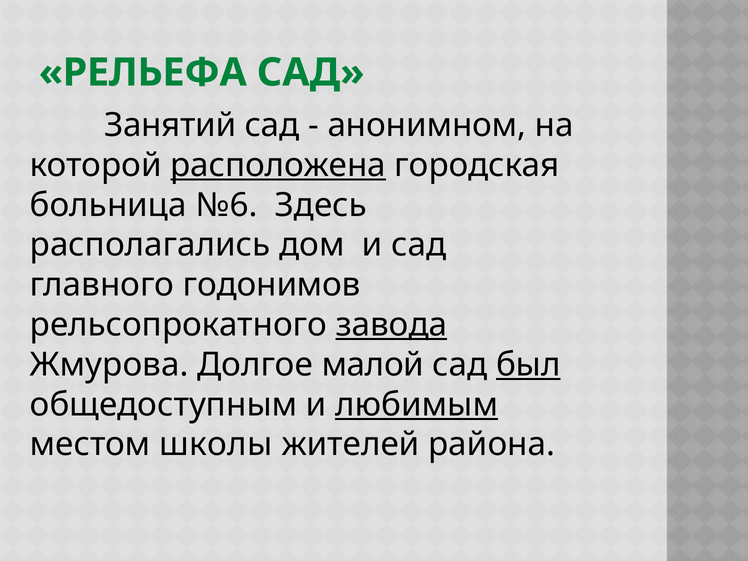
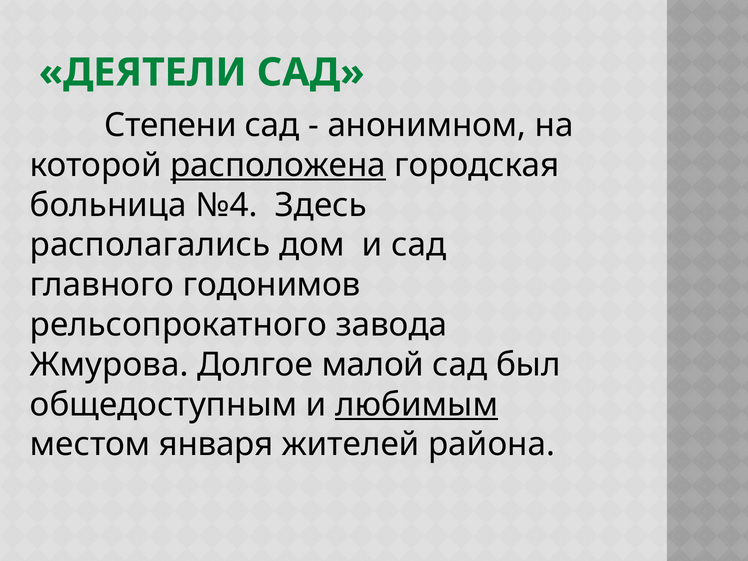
РЕЛЬЕФА: РЕЛЬЕФА -> ДЕЯТЕЛИ
Занятий: Занятий -> Степени
№6: №6 -> №4
завода underline: present -> none
был underline: present -> none
школы: школы -> января
